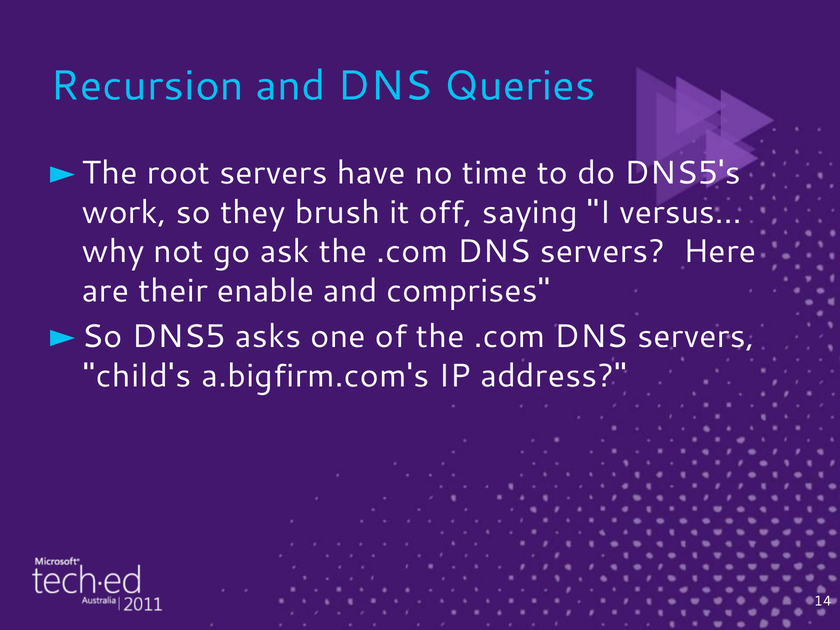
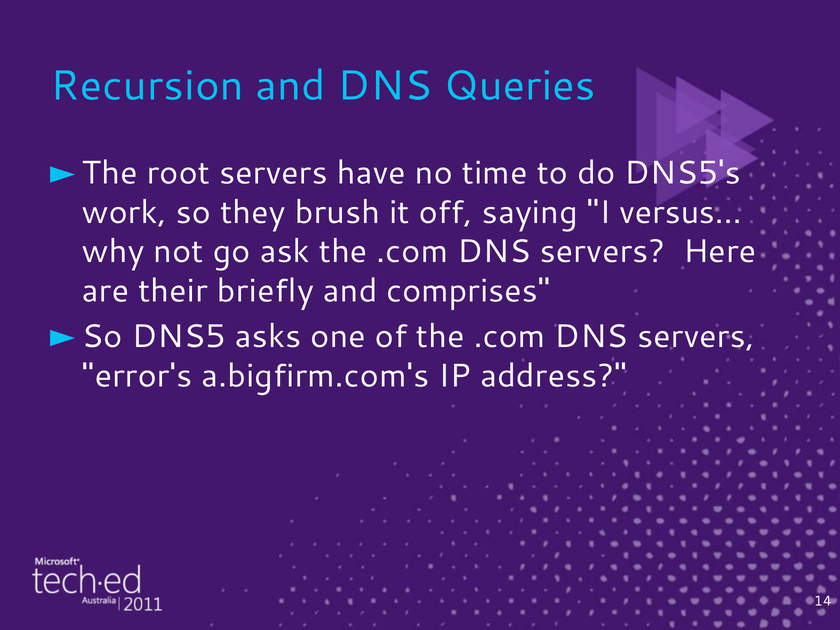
enable: enable -> briefly
child's: child's -> error's
